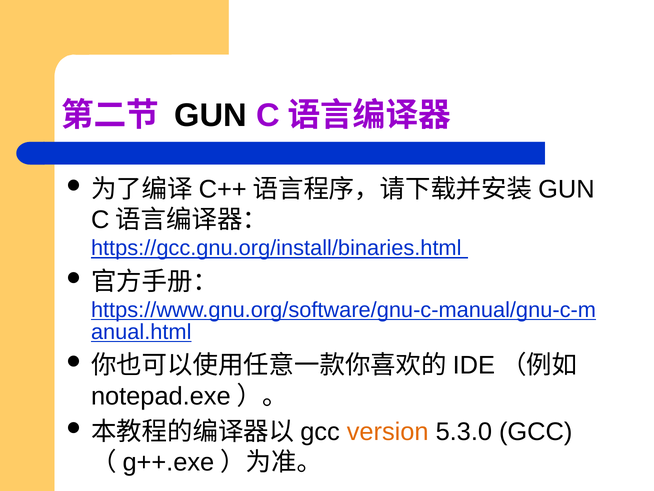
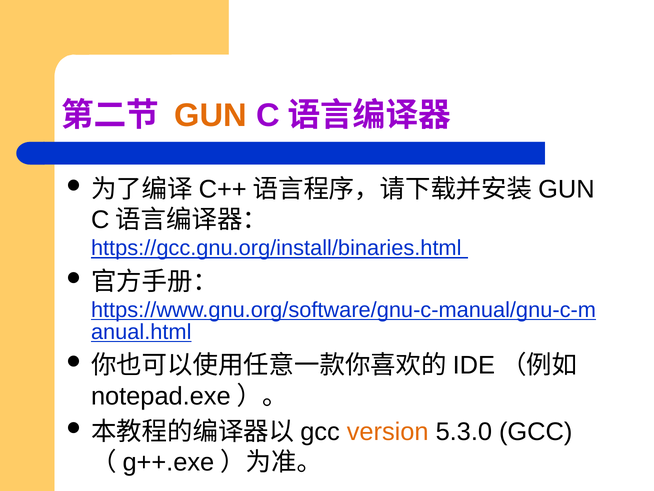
GUN at (211, 115) colour: black -> orange
